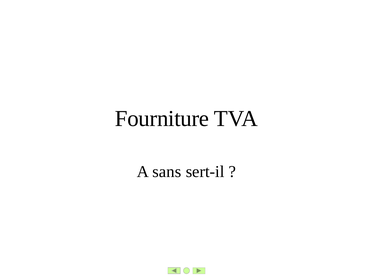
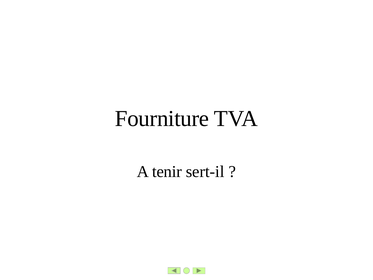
sans: sans -> tenir
